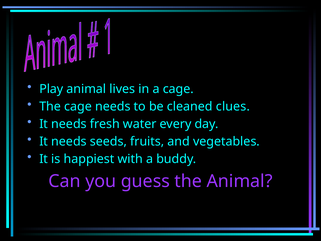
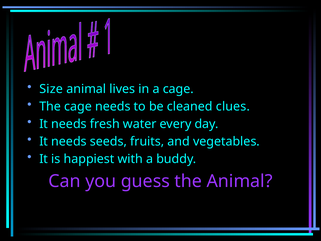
Play: Play -> Size
